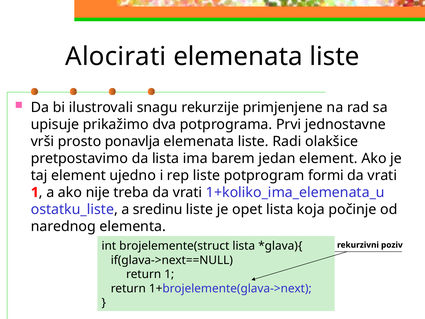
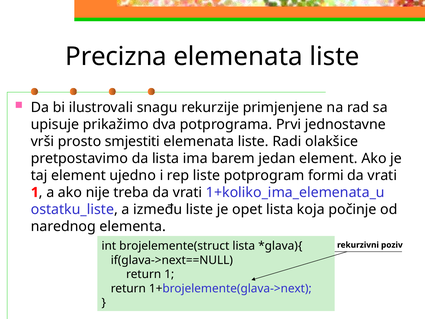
Alocirati: Alocirati -> Precizna
ponavlja: ponavlja -> smjestiti
sredinu: sredinu -> između
